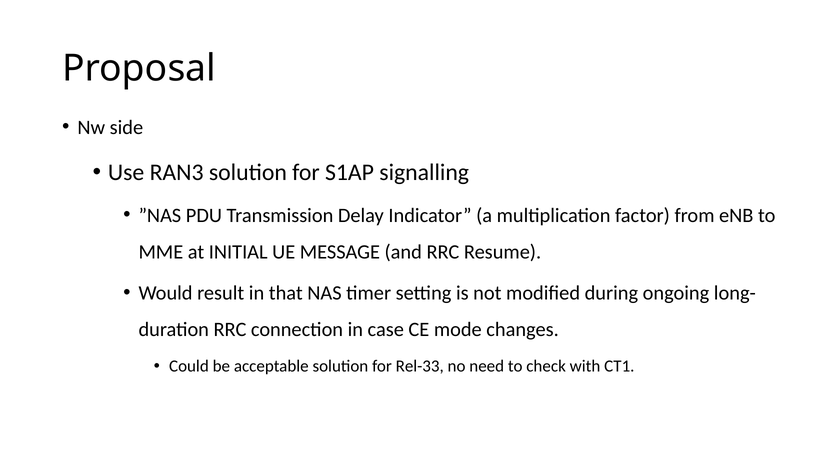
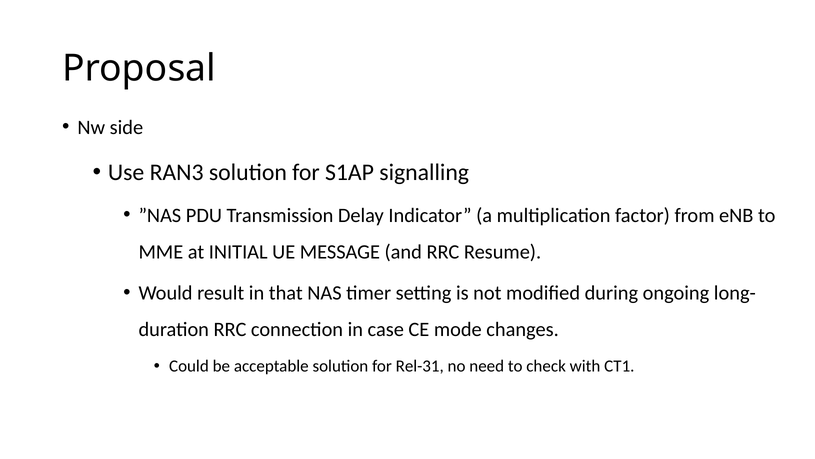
Rel-33: Rel-33 -> Rel-31
